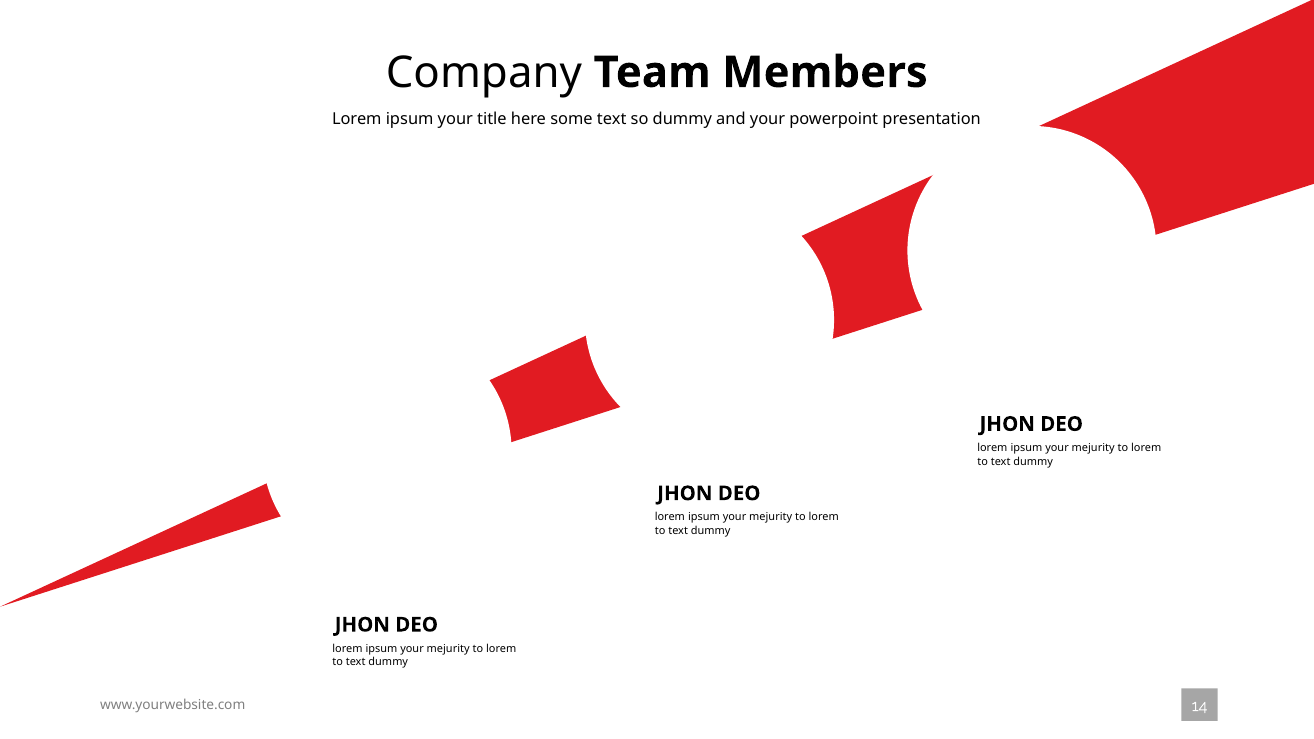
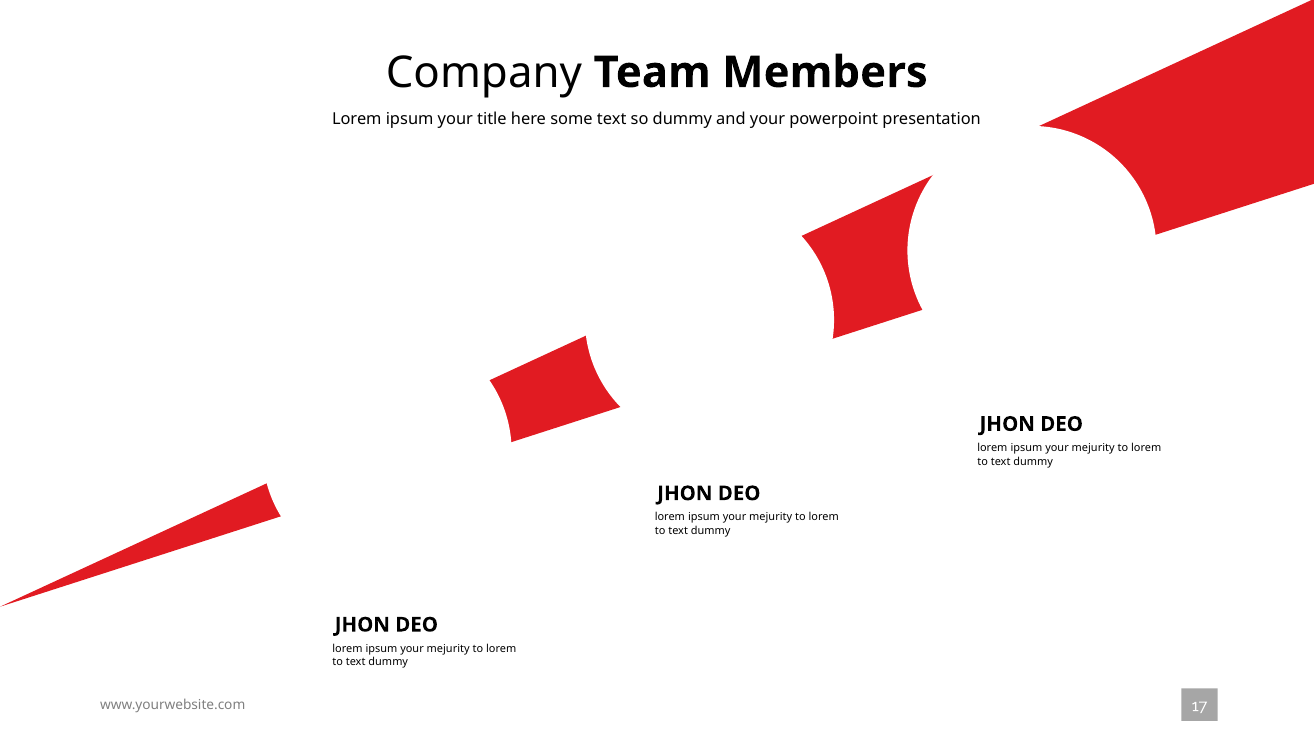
14: 14 -> 17
